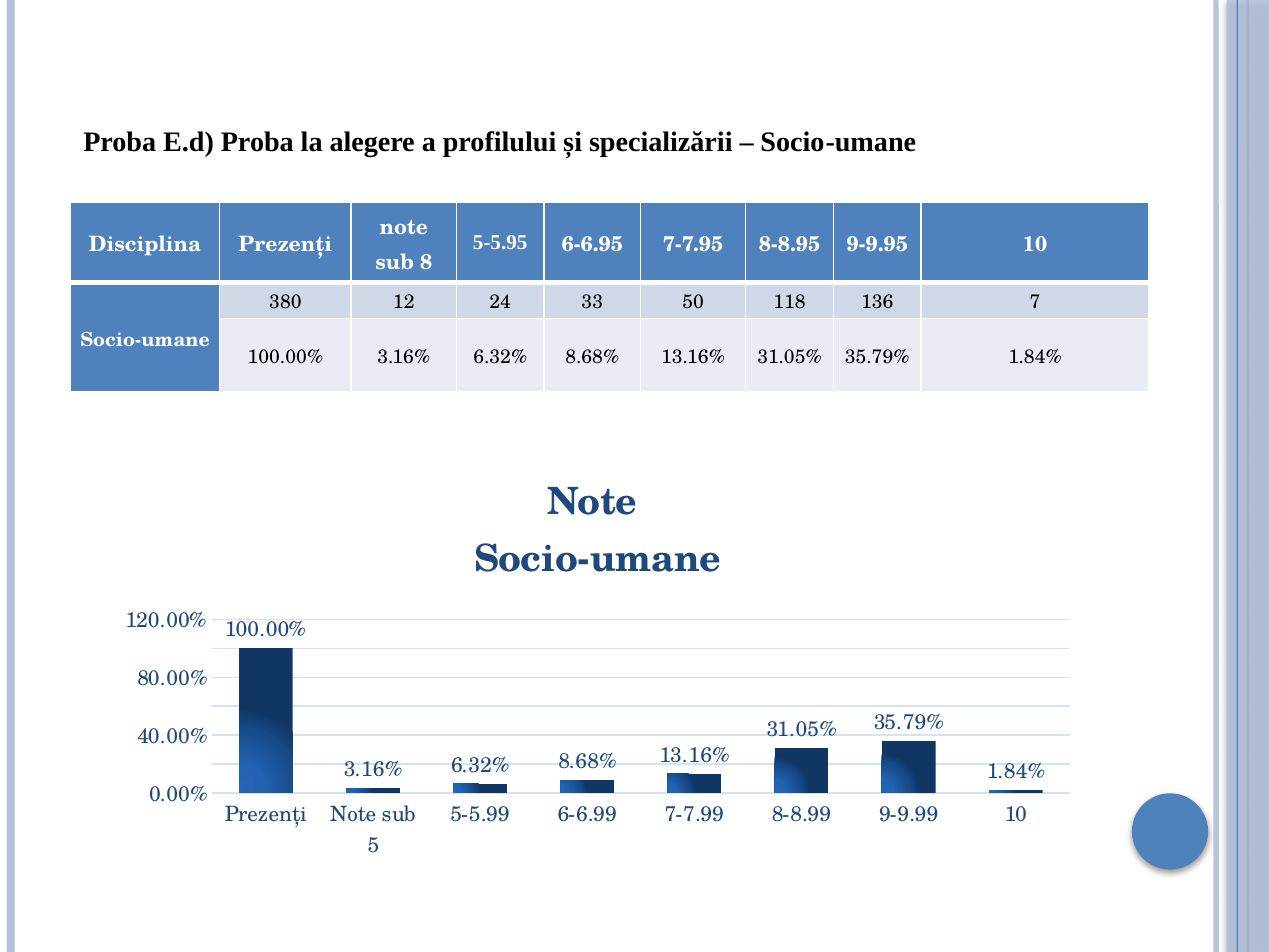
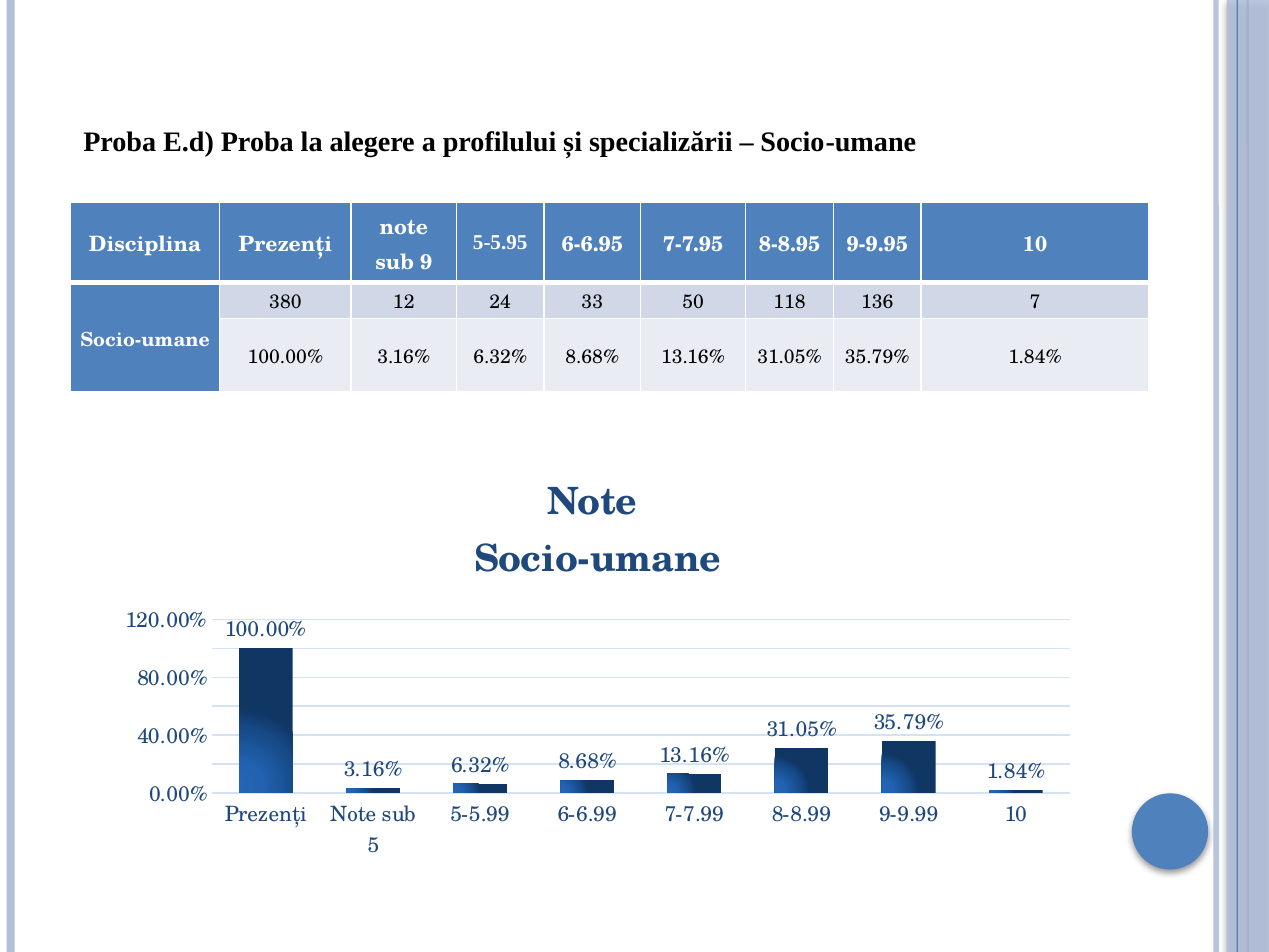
8: 8 -> 9
